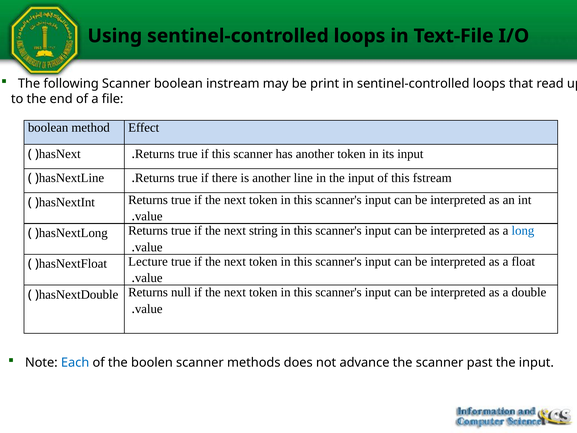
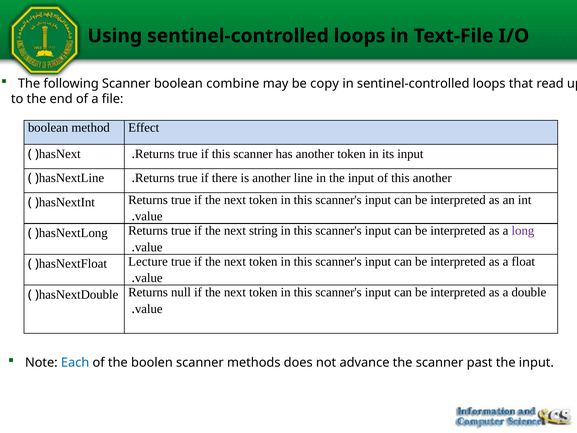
instream: instream -> combine
print: print -> copy
this fstream: fstream -> another
long colour: blue -> purple
